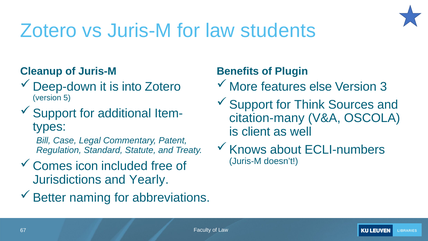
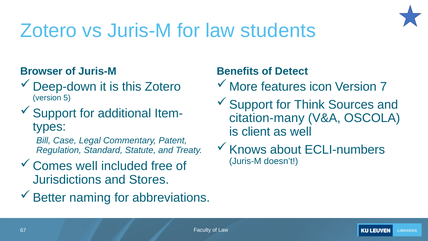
Cleanup: Cleanup -> Browser
Plugin: Plugin -> Detect
into: into -> this
else: else -> icon
3: 3 -> 7
icon at (87, 166): icon -> well
Yearly: Yearly -> Stores
